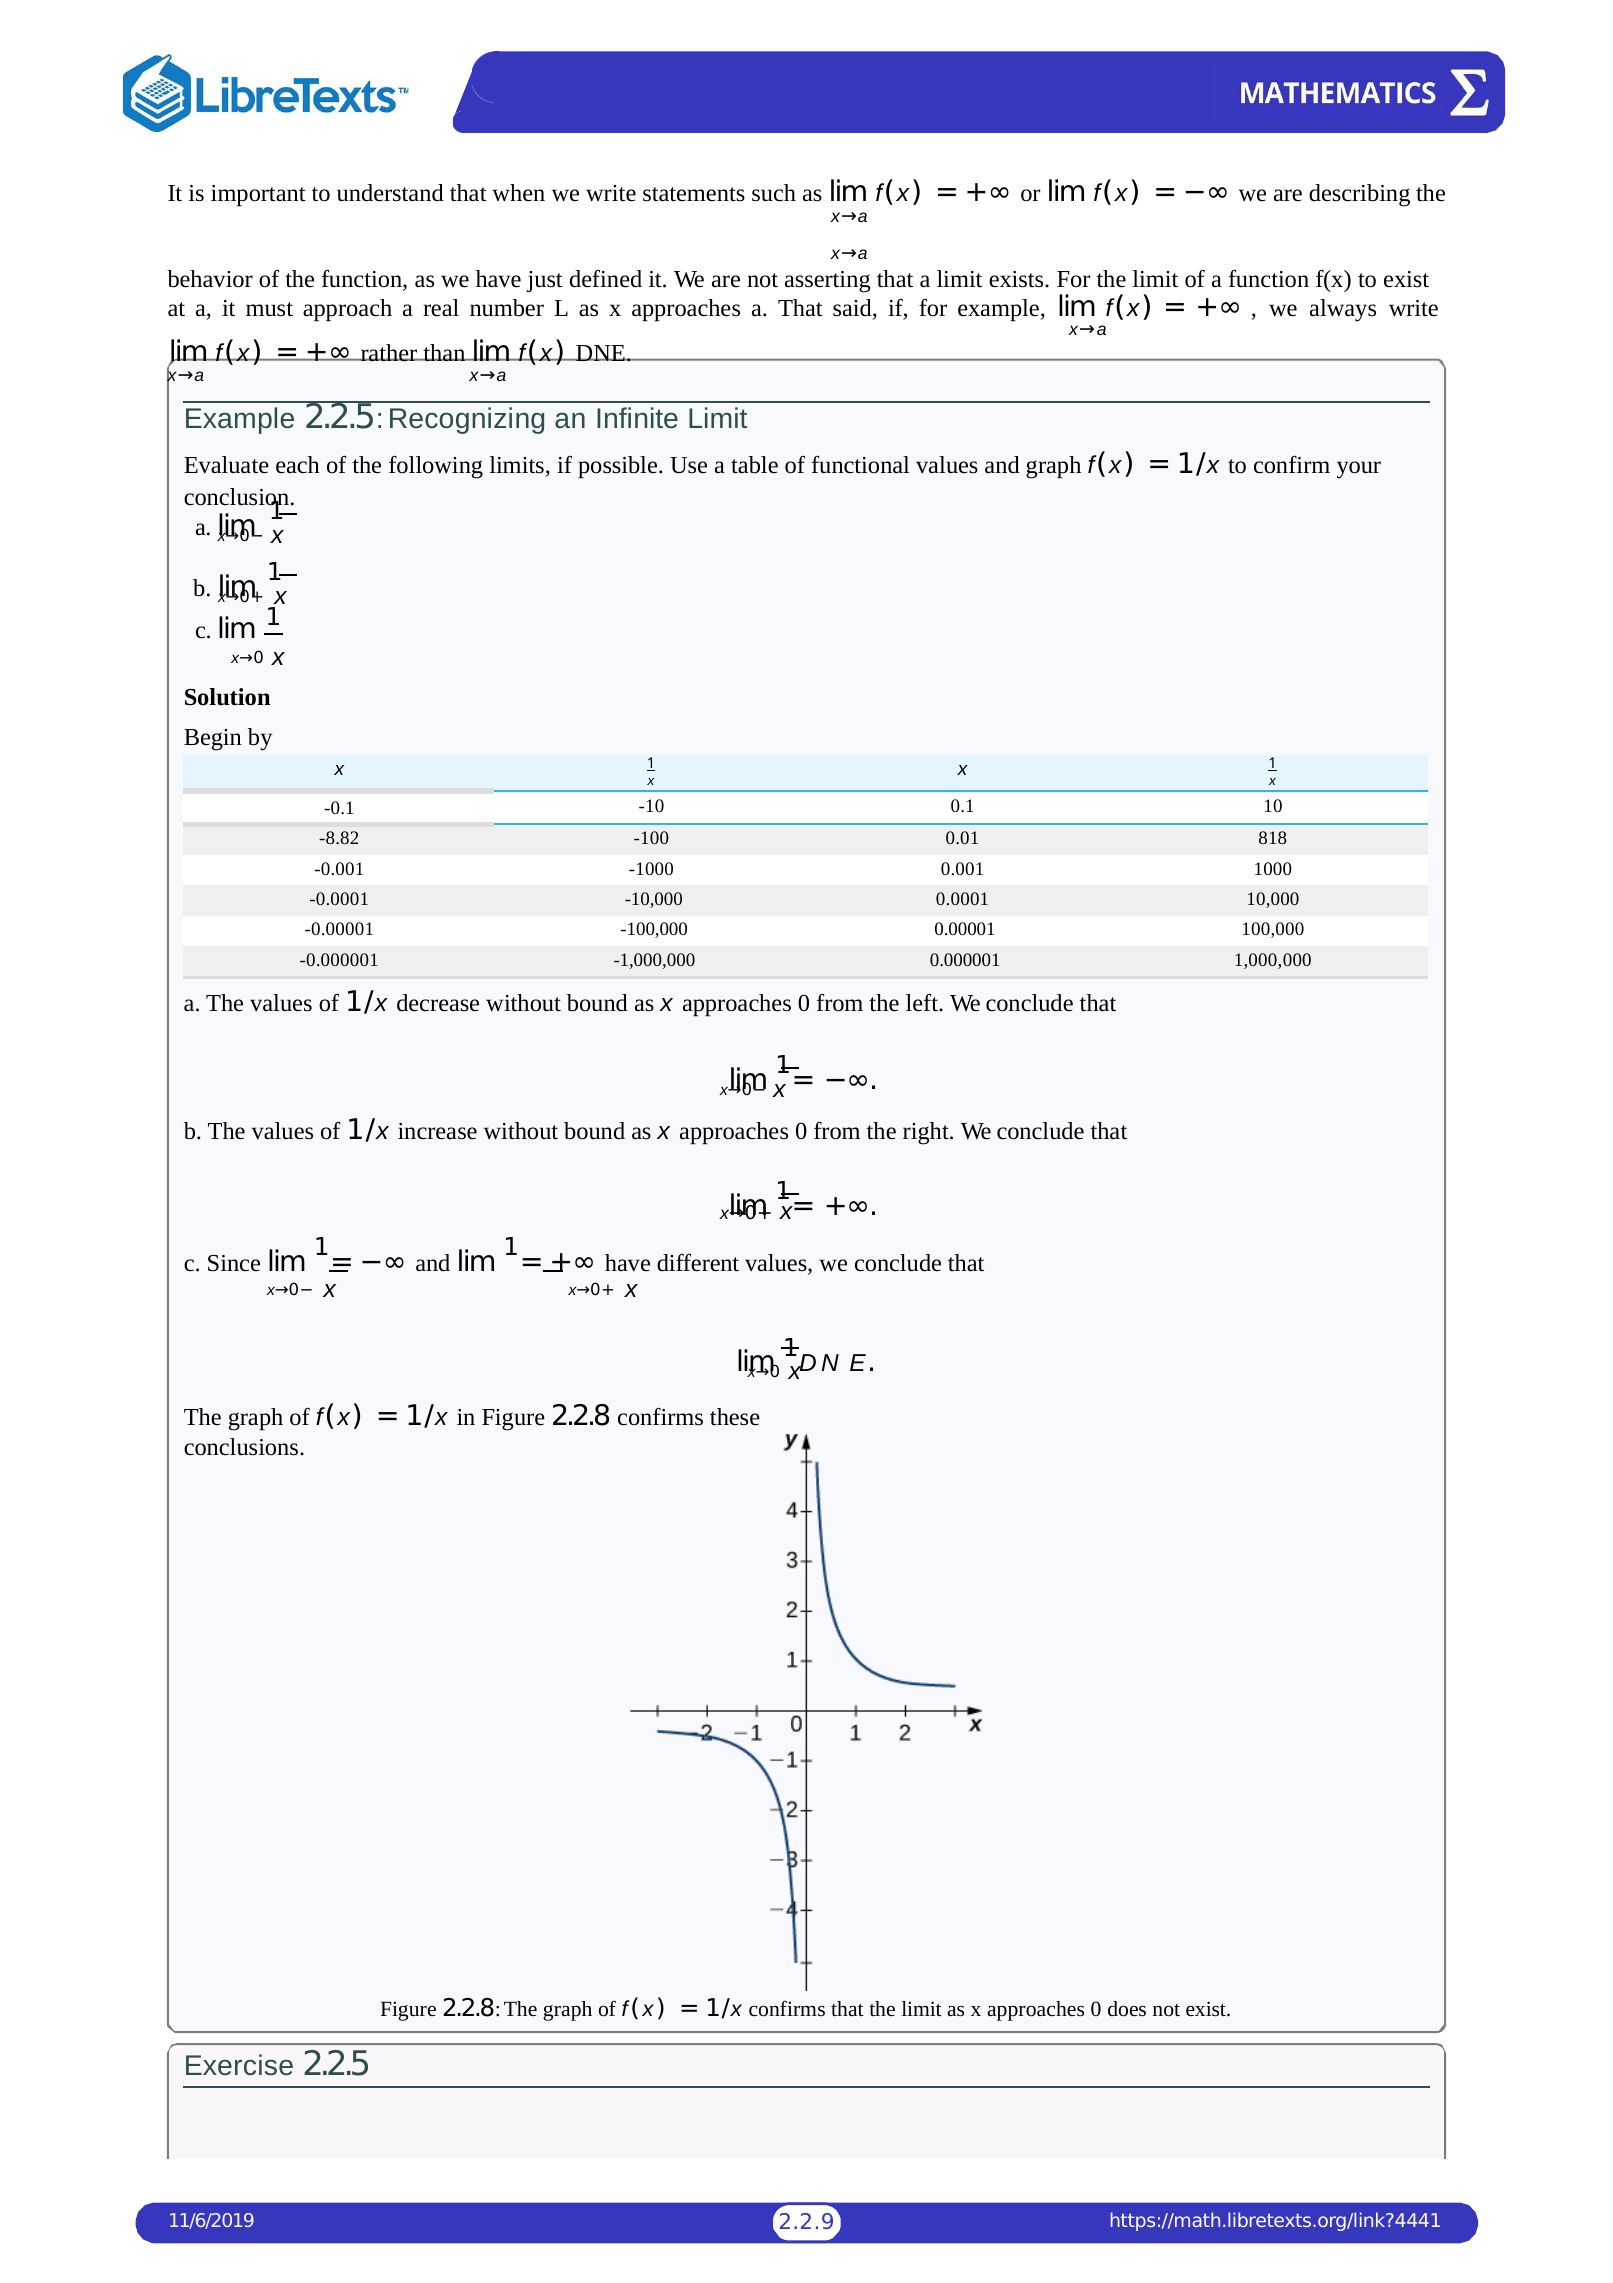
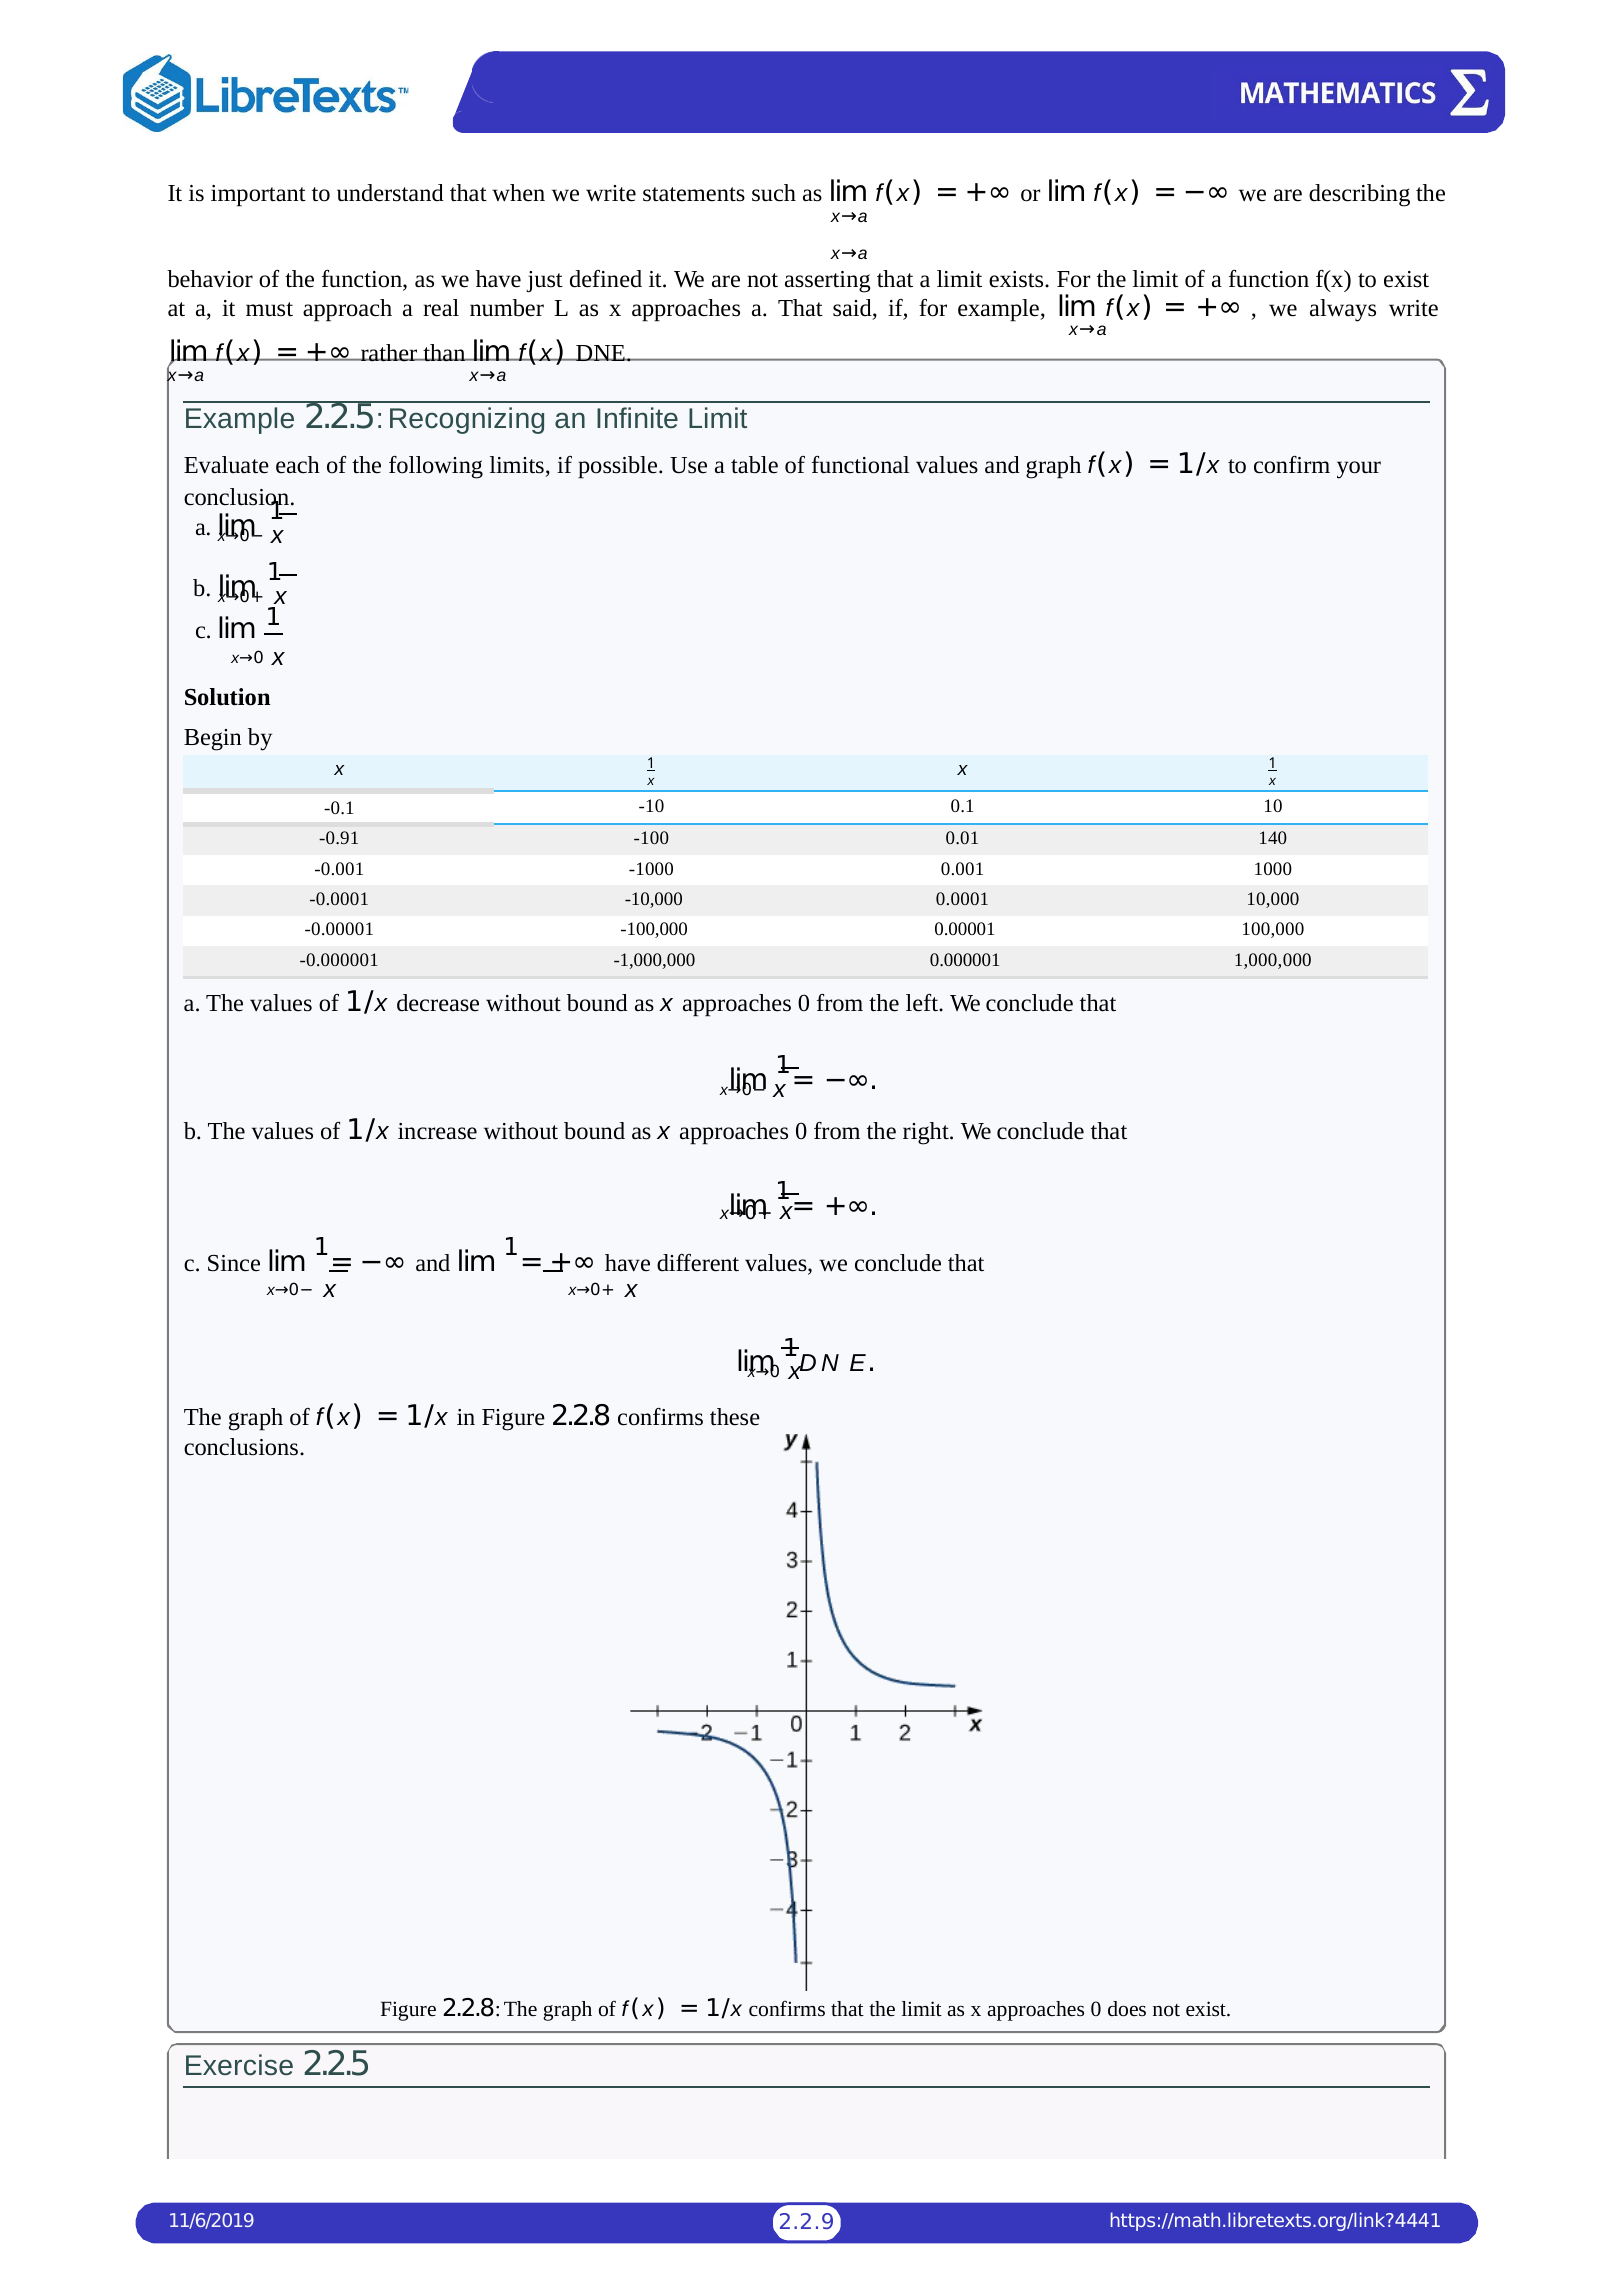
-8.82: -8.82 -> -0.91
818: 818 -> 140
